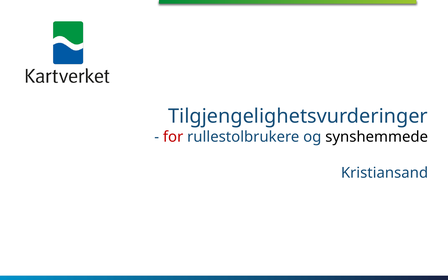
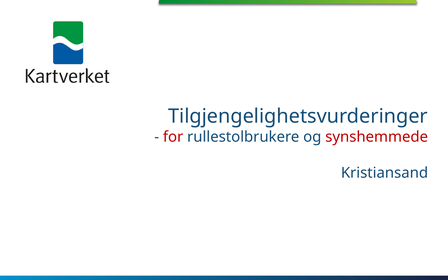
synshemmede colour: black -> red
